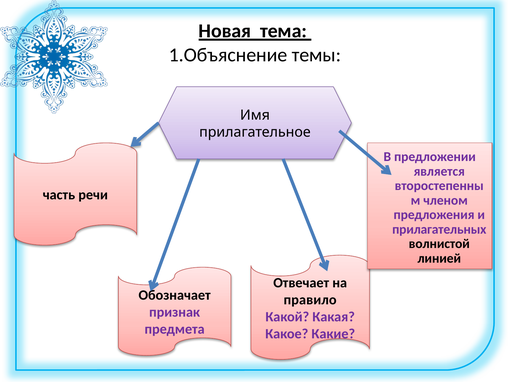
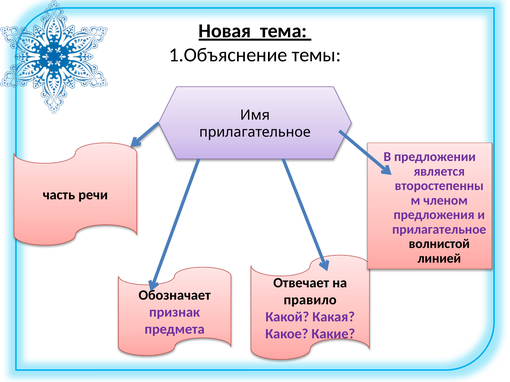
прилагательных at (439, 230): прилагательных -> прилагательное
